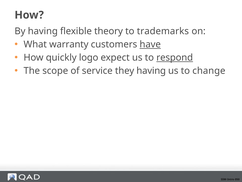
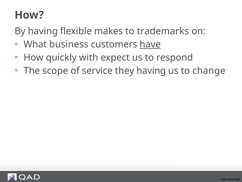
theory: theory -> makes
warranty: warranty -> business
logo: logo -> with
respond underline: present -> none
